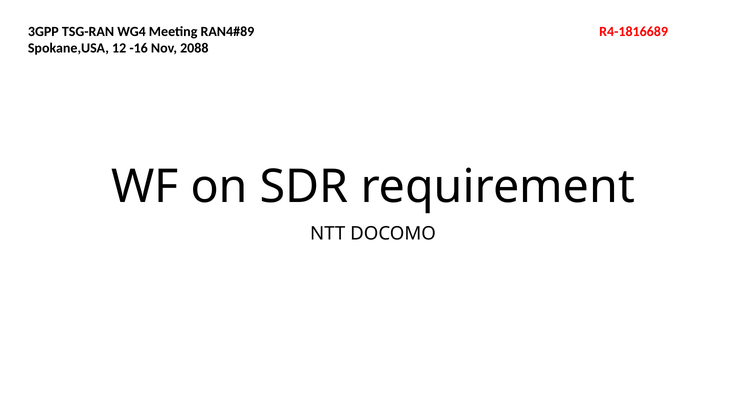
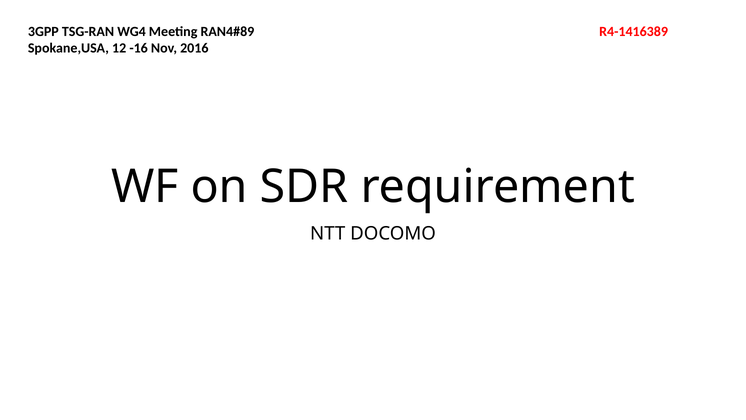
R4-1816689: R4-1816689 -> R4-1416389
2088: 2088 -> 2016
